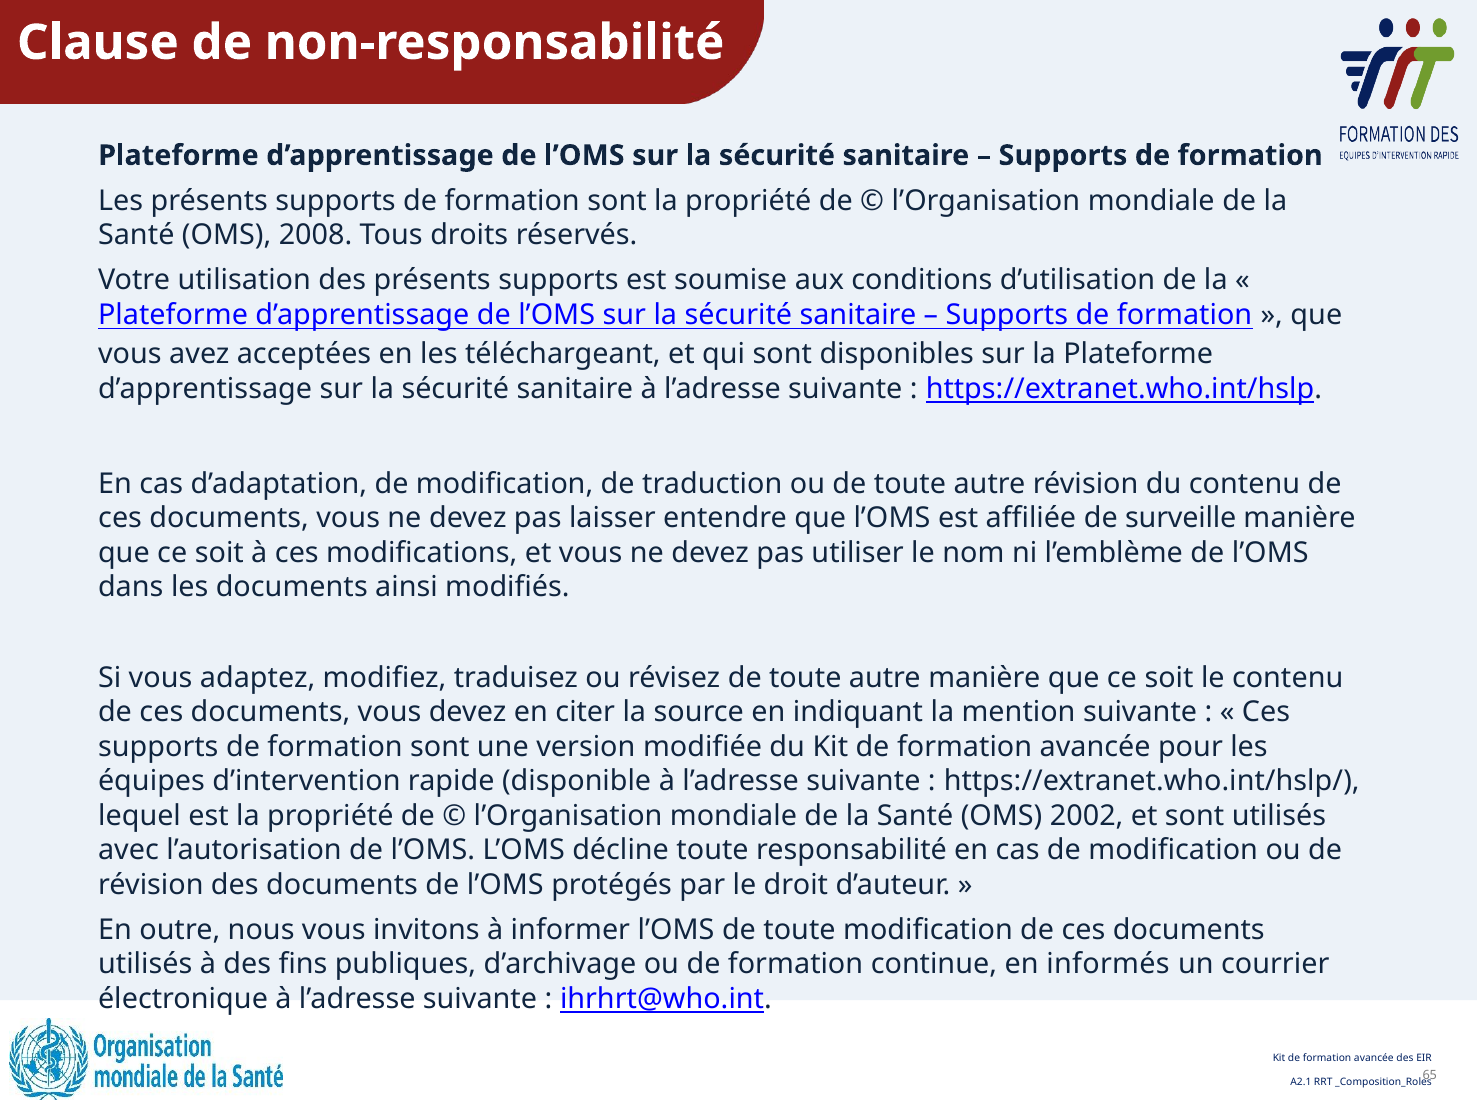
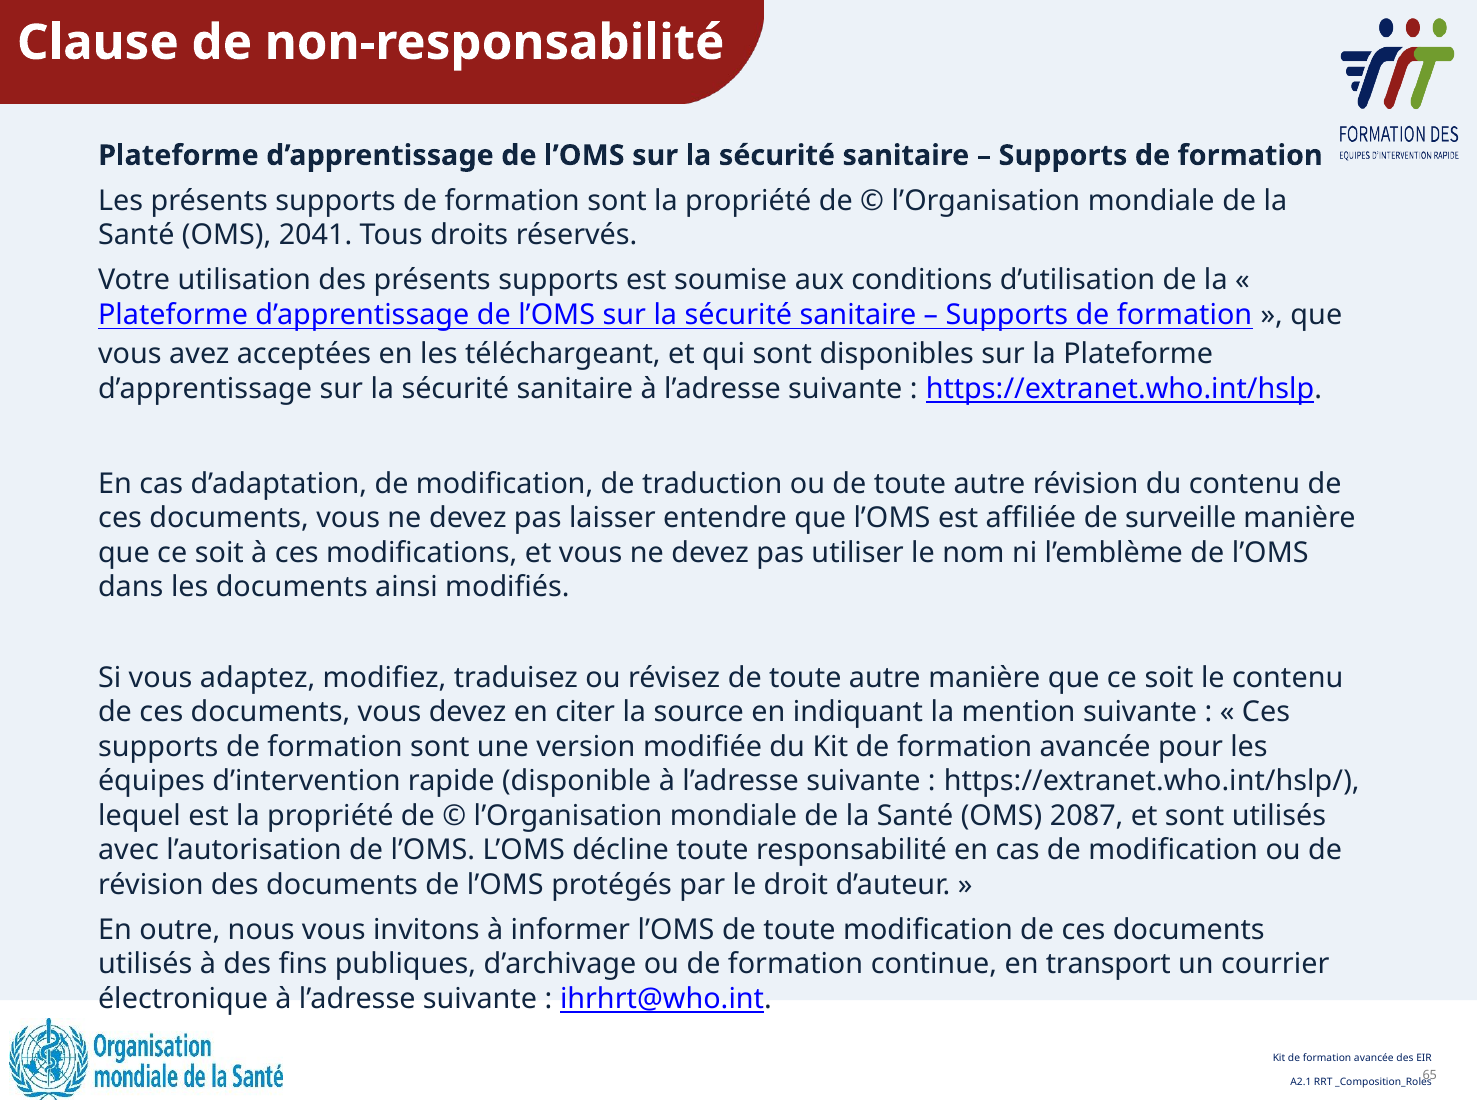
2008: 2008 -> 2041
2002: 2002 -> 2087
informés: informés -> transport
